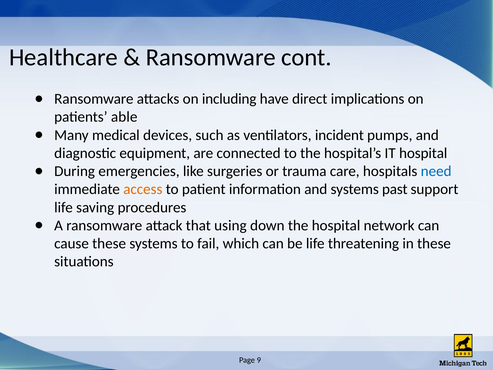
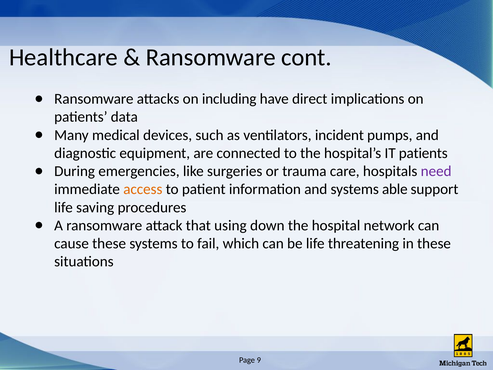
able: able -> data
IT hospital: hospital -> patients
need colour: blue -> purple
past: past -> able
